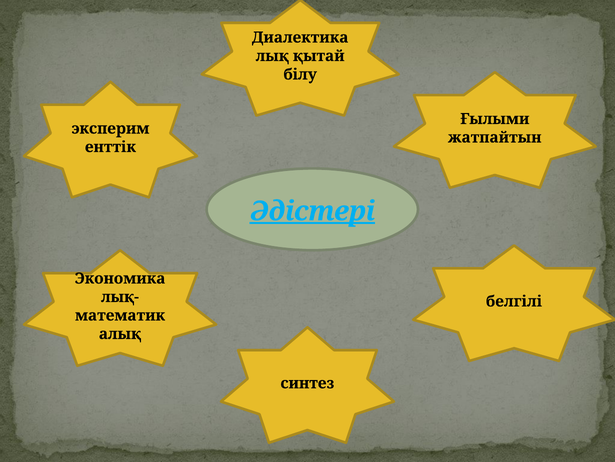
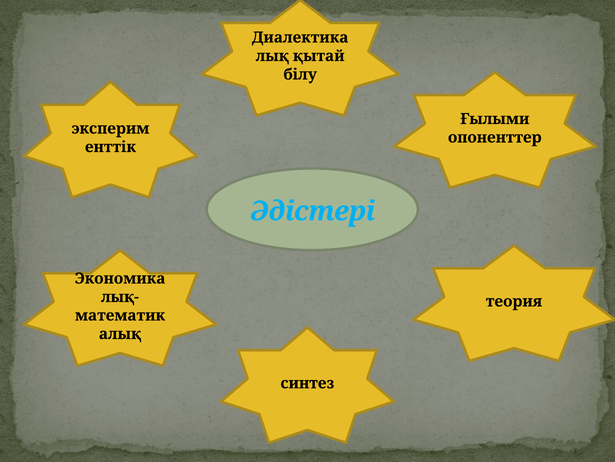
жатпайтын: жатпайтын -> опоненттер
Әдістері underline: present -> none
белгілі: белгілі -> теория
